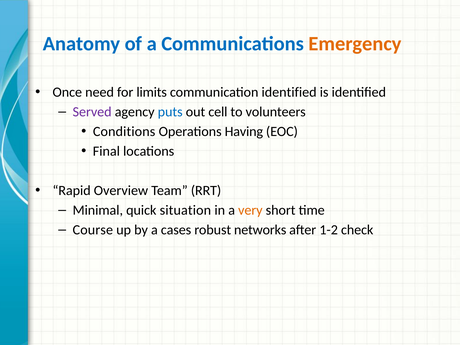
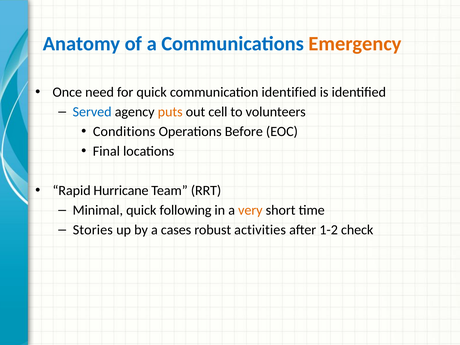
for limits: limits -> quick
Served colour: purple -> blue
puts colour: blue -> orange
Having: Having -> Before
Overview: Overview -> Hurricane
situation: situation -> following
Course: Course -> Stories
networks: networks -> activities
